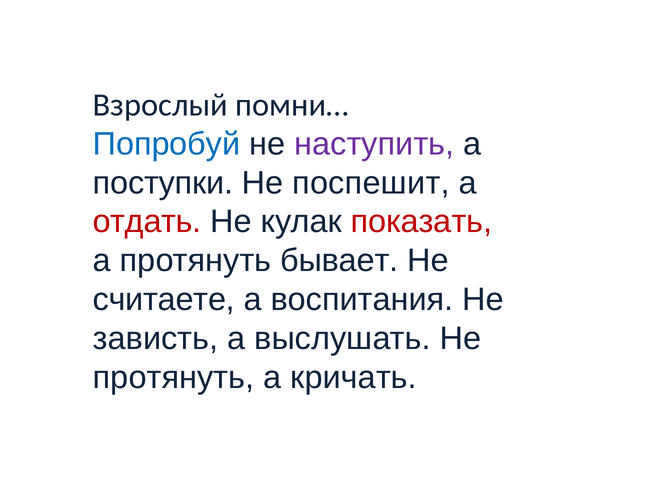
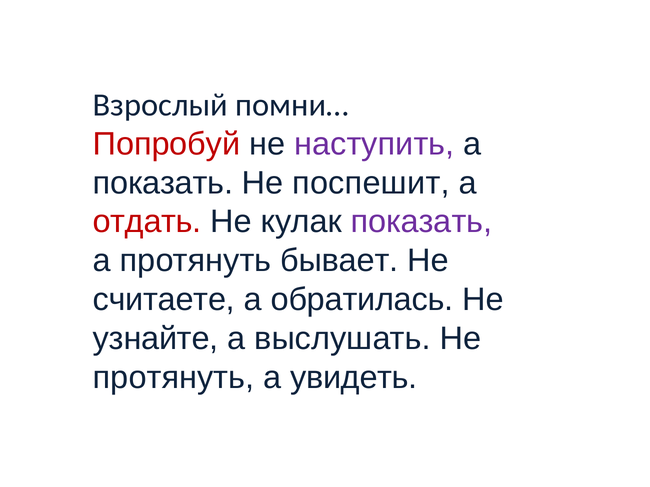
Попробуй colour: blue -> red
поступки at (163, 183): поступки -> показать
показать at (422, 222) colour: red -> purple
воспитания: воспитания -> обратилась
зависть: зависть -> узнайте
кричать: кричать -> увидеть
